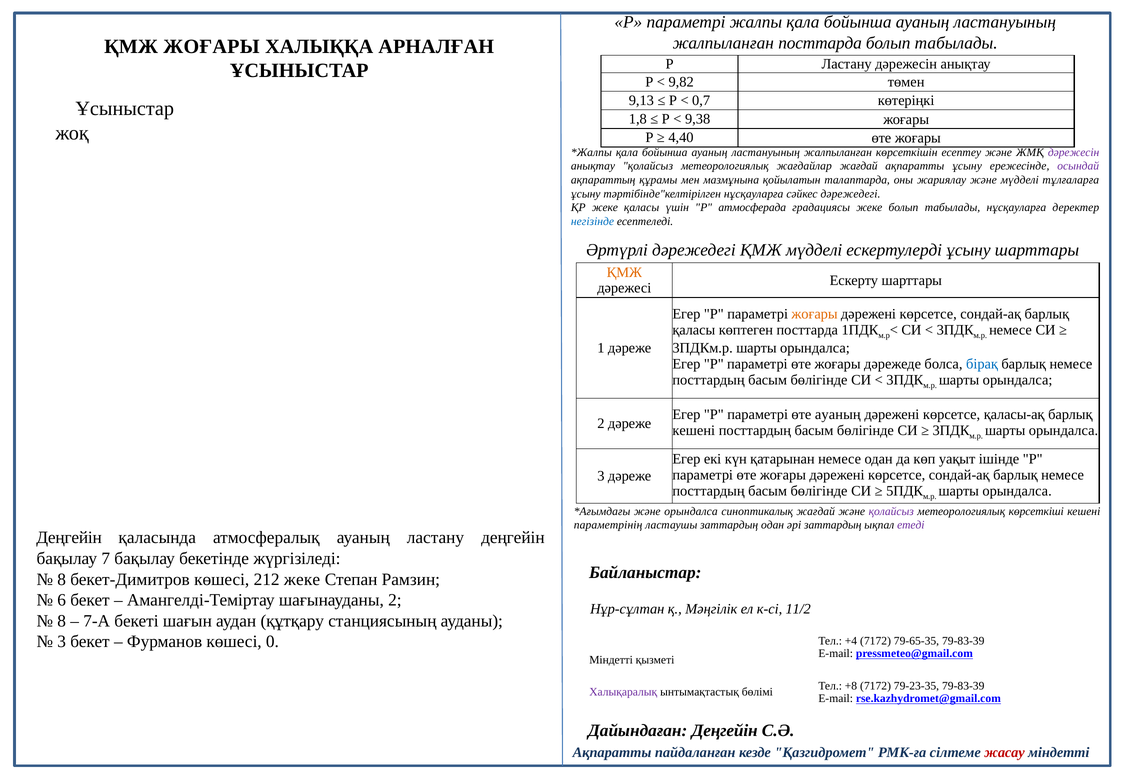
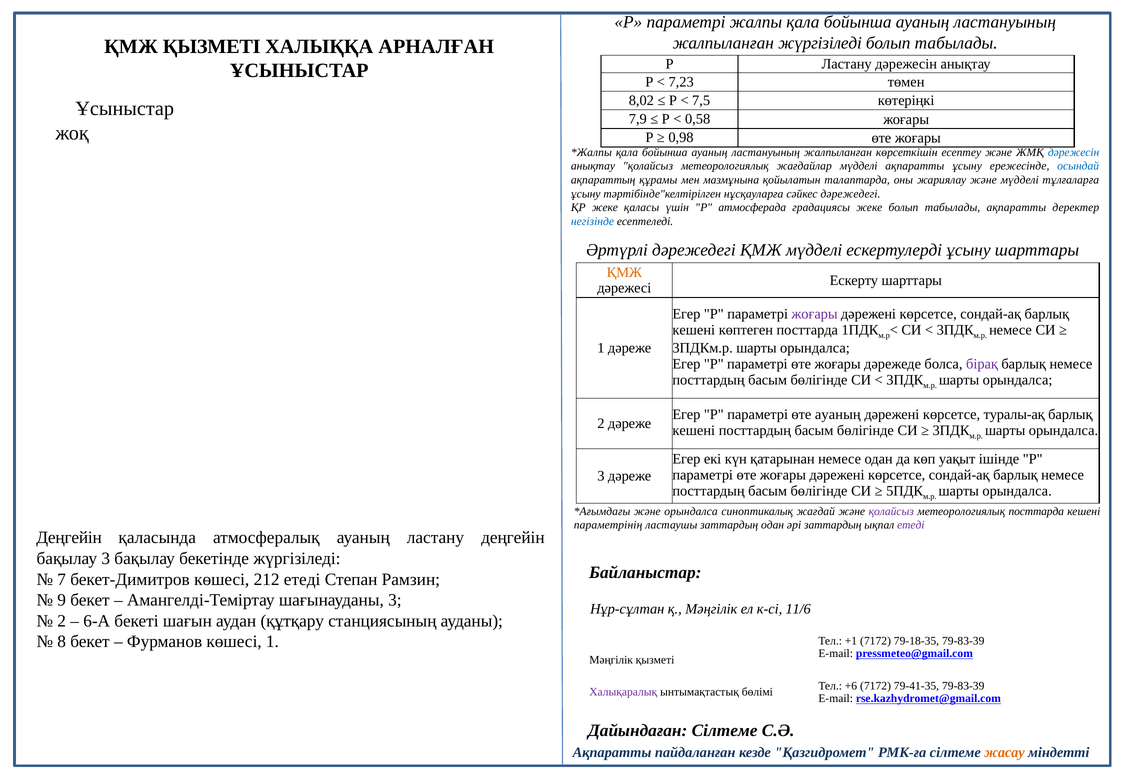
жалпыланған посттарда: посттарда -> жүргізіледі
ҚМЖ ЖОҒАРЫ: ЖОҒАРЫ -> ҚЫЗМЕТІ
9,82: 9,82 -> 7,23
9,13: 9,13 -> 8,02
0,7: 0,7 -> 7,5
1,8: 1,8 -> 7,9
9,38: 9,38 -> 0,58
4,40: 4,40 -> 0,98
дәрежесін at (1074, 152) colour: purple -> blue
жағдайлар жағдай: жағдай -> мүдделі
осындай colour: purple -> blue
табылады нұсқауларға: нұсқауларға -> ақпаратты
жоғары at (815, 314) colour: orange -> purple
қаласы at (694, 330): қаласы -> кешені
бірақ colour: blue -> purple
қаласы-ақ: қаласы-ақ -> туралы-ақ
метеорологиялық көрсеткіші: көрсеткіші -> посттарда
бақылау 7: 7 -> 3
8 at (62, 579): 8 -> 7
212 жеке: жеке -> етеді
6: 6 -> 9
шағынауданы 2: 2 -> 3
11/2: 11/2 -> 11/6
8 at (62, 621): 8 -> 2
7-А: 7-А -> 6-А
3 at (62, 641): 3 -> 8
көшесі 0: 0 -> 1
+4: +4 -> +1
79-65-35: 79-65-35 -> 79-18-35
Міндетті at (611, 660): Міндетті -> Мәңгілік
+8: +8 -> +6
79-23-35: 79-23-35 -> 79-41-35
Дайындаған Деңгейін: Деңгейін -> Сілтеме
жасау colour: red -> orange
